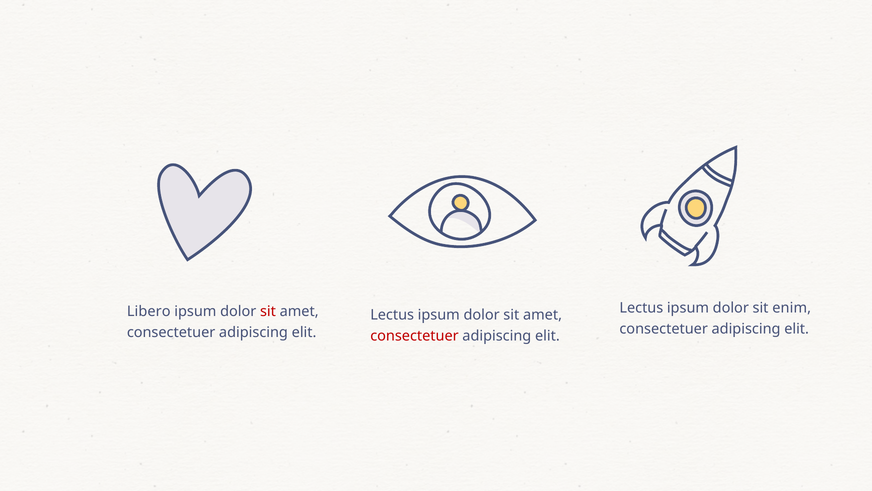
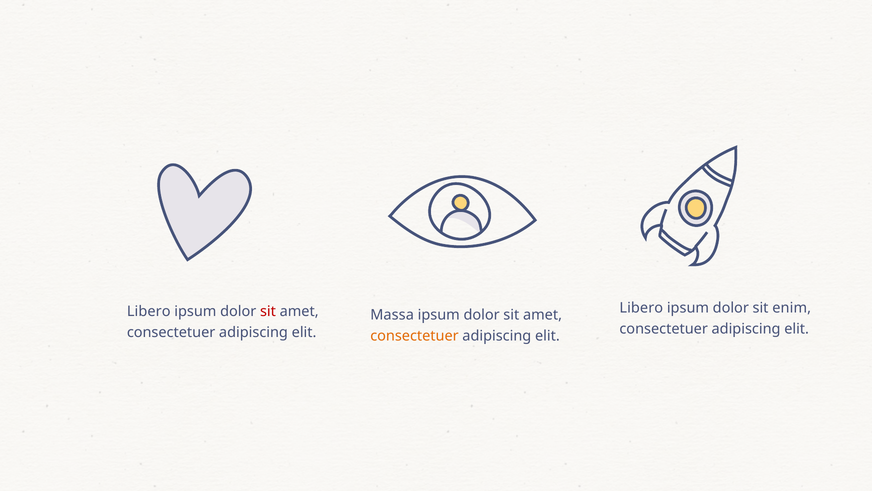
Lectus at (641, 308): Lectus -> Libero
Lectus at (392, 315): Lectus -> Massa
consectetuer at (414, 336) colour: red -> orange
